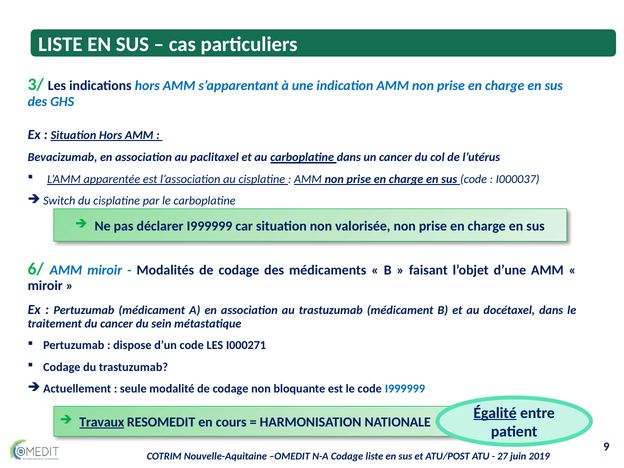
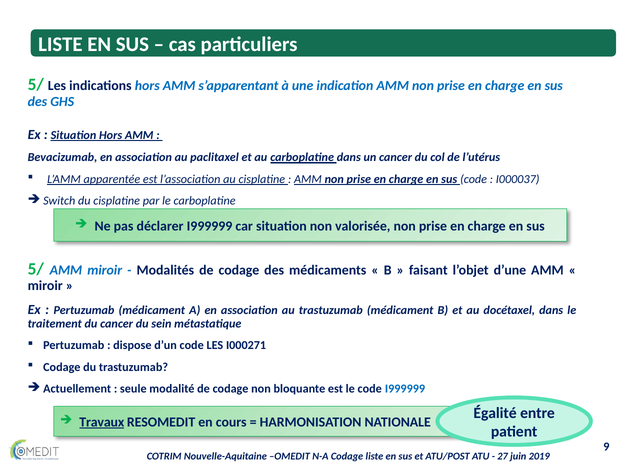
3/ at (36, 85): 3/ -> 5/
6/ at (36, 269): 6/ -> 5/
Égalité underline: present -> none
